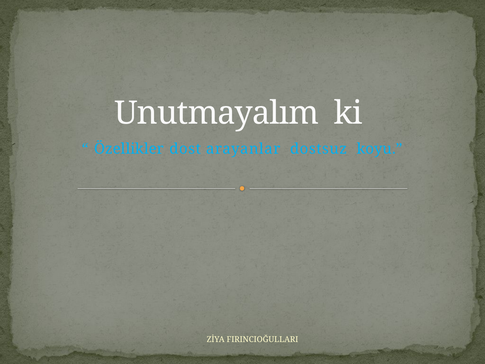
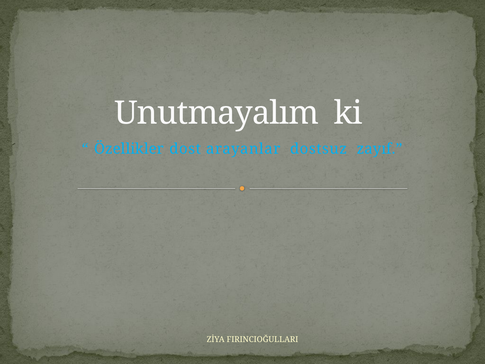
koyu: koyu -> zayıf
